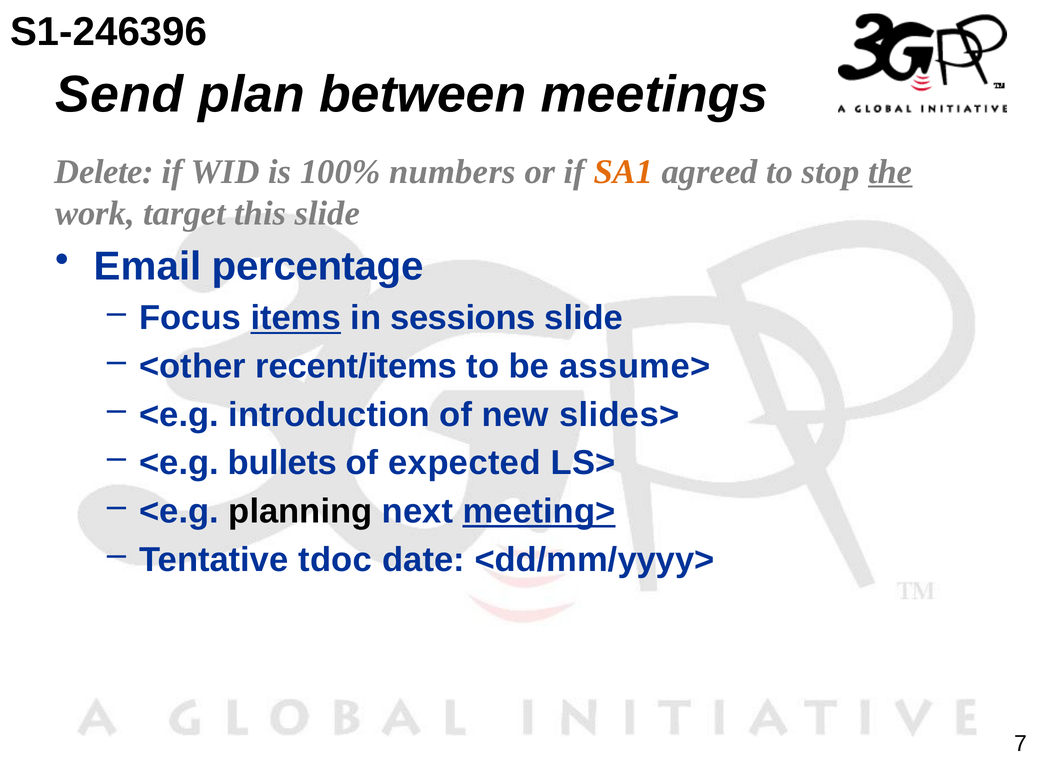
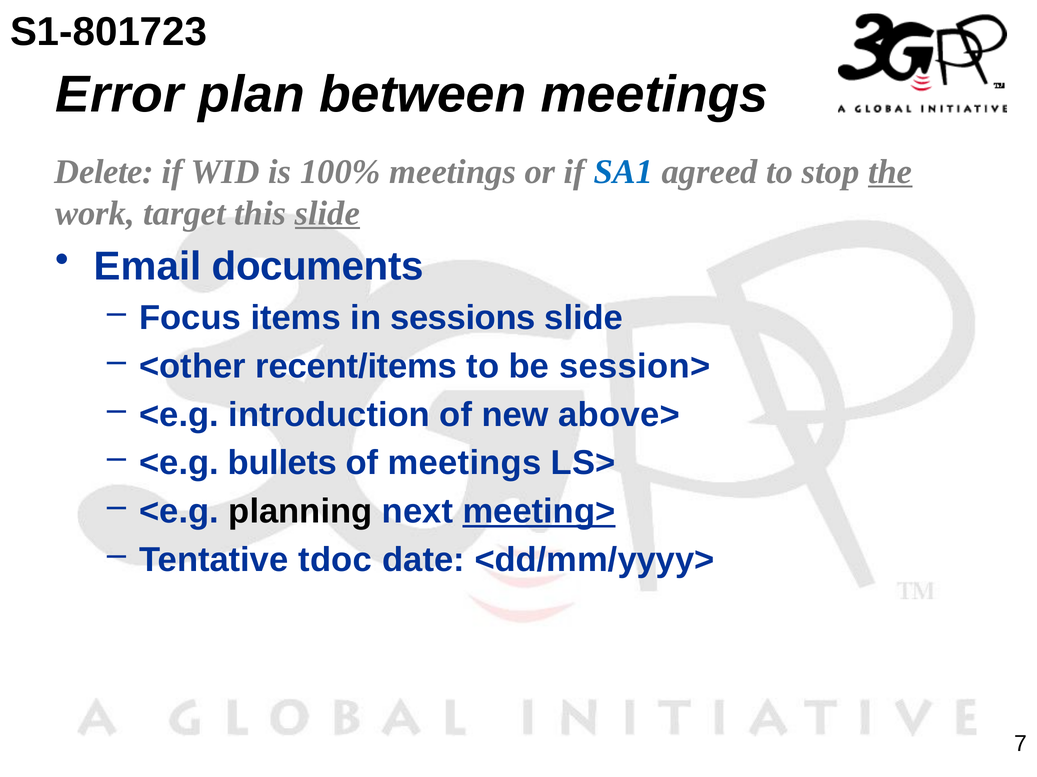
S1-246396: S1-246396 -> S1-801723
Send: Send -> Error
100% numbers: numbers -> meetings
SA1 colour: orange -> blue
slide at (327, 214) underline: none -> present
percentage: percentage -> documents
items underline: present -> none
assume>: assume> -> session>
slides>: slides> -> above>
of expected: expected -> meetings
